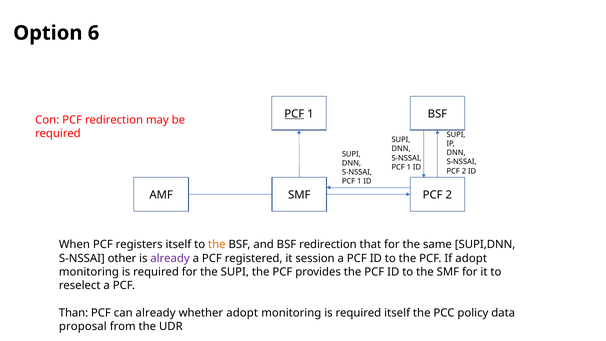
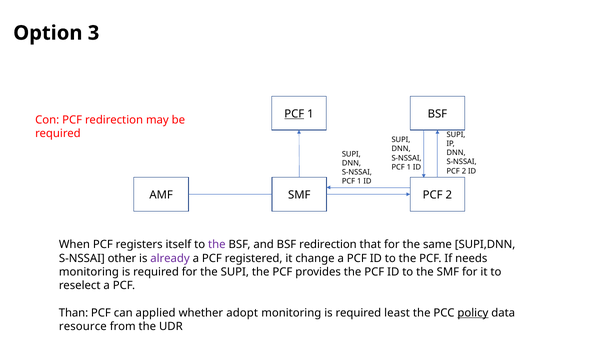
6: 6 -> 3
the at (217, 245) colour: orange -> purple
session: session -> change
If adopt: adopt -> needs
can already: already -> applied
required itself: itself -> least
policy underline: none -> present
proposal: proposal -> resource
